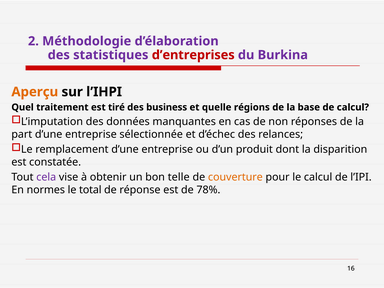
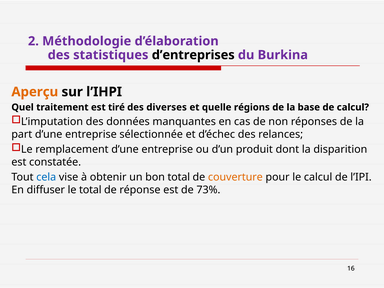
d’entreprises colour: red -> black
business: business -> diverses
cela colour: purple -> blue
bon telle: telle -> total
normes: normes -> diffuser
78%: 78% -> 73%
